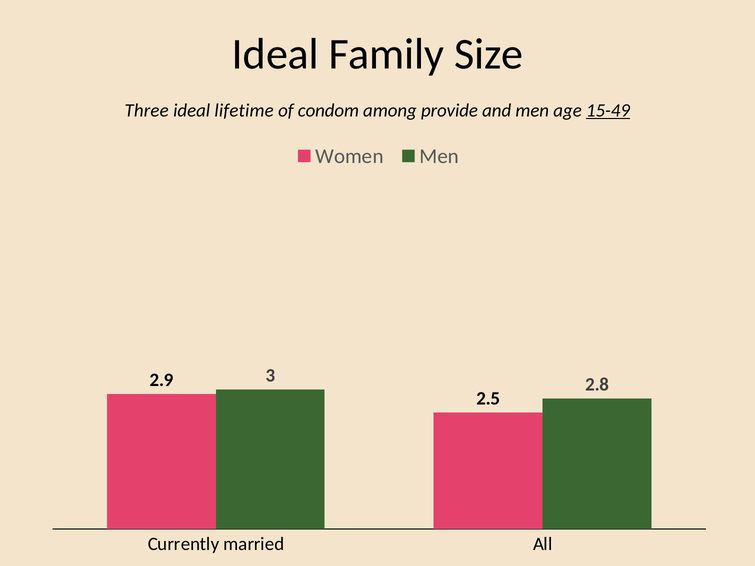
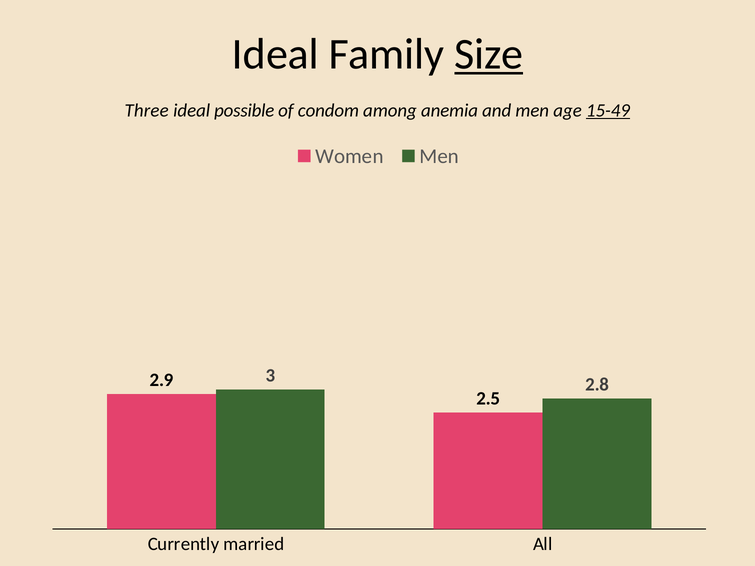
Size underline: none -> present
lifetime: lifetime -> possible
provide: provide -> anemia
